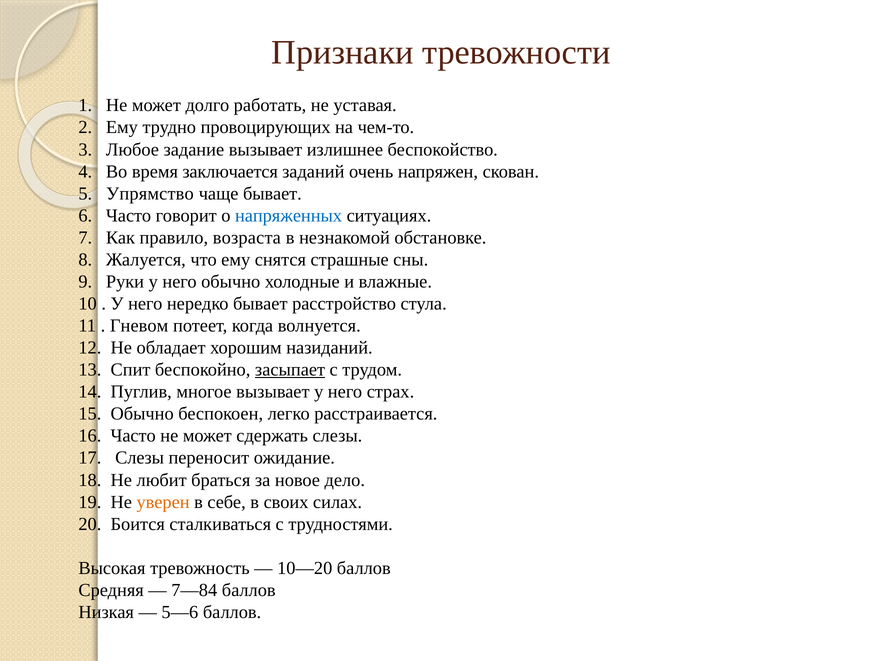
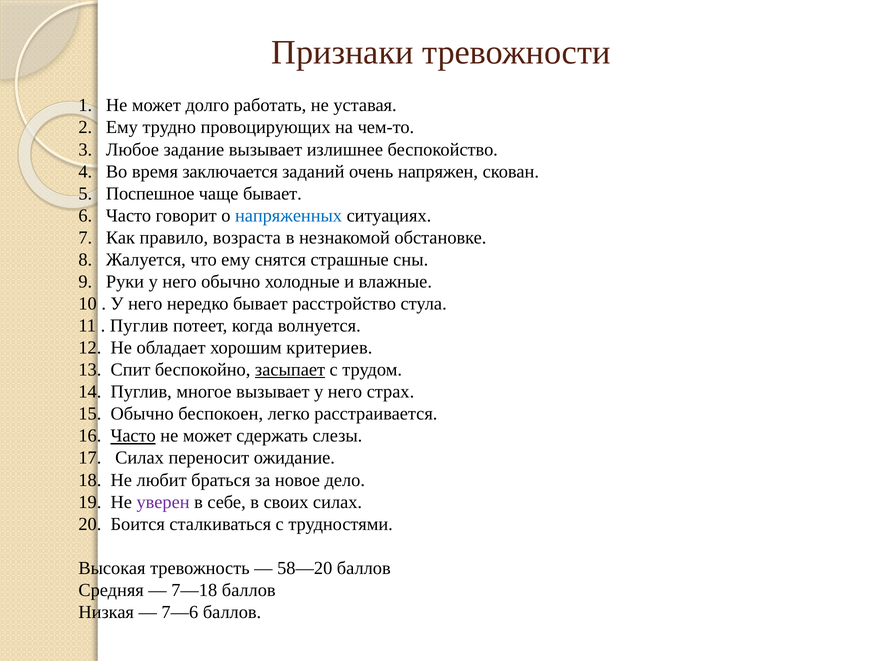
Упрямство: Упрямство -> Поспешное
Гневом at (139, 326): Гневом -> Пуглив
назиданий: назиданий -> критериев
Часто at (133, 436) underline: none -> present
17 Слезы: Слезы -> Силах
уверен colour: orange -> purple
10—20: 10—20 -> 58—20
7—84: 7—84 -> 7—18
5—6: 5—6 -> 7—6
